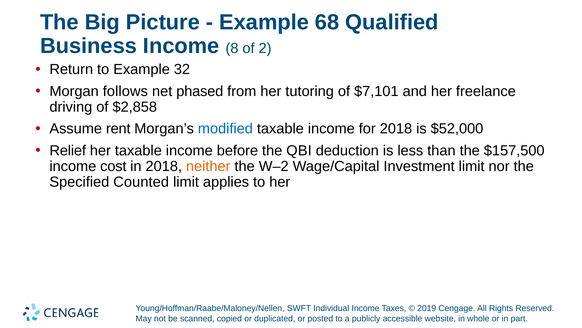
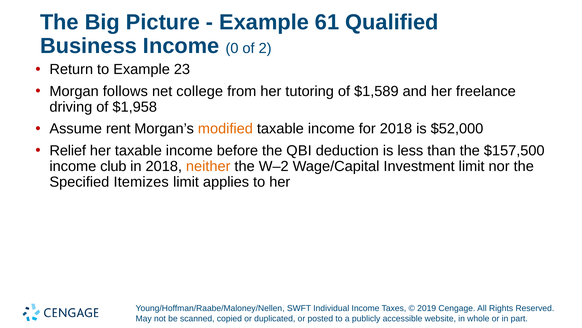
68: 68 -> 61
8: 8 -> 0
32: 32 -> 23
phased: phased -> college
$7,101: $7,101 -> $1,589
$2,858: $2,858 -> $1,958
modified colour: blue -> orange
cost: cost -> club
Counted: Counted -> Itemizes
